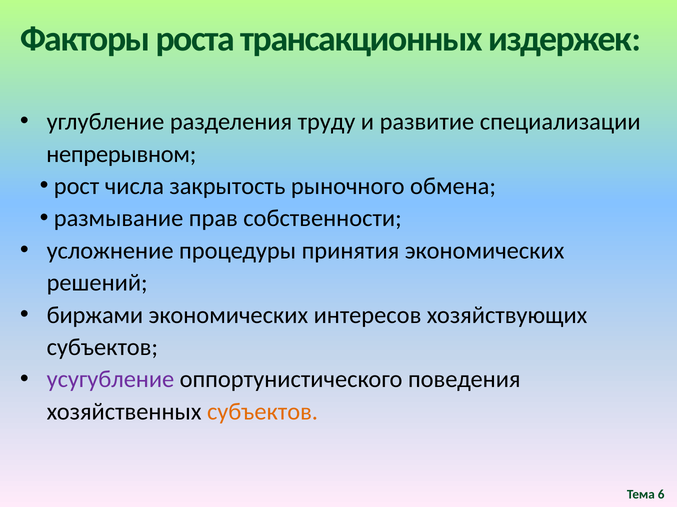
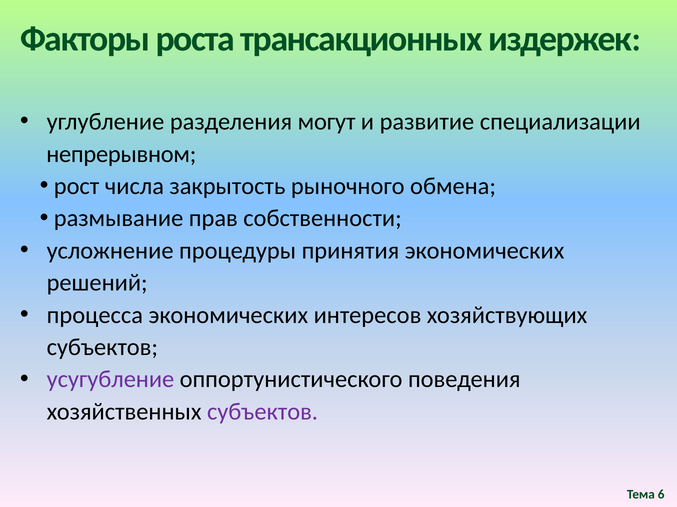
труду: труду -> могут
биржами: биржами -> процесса
субъектов at (263, 412) colour: orange -> purple
